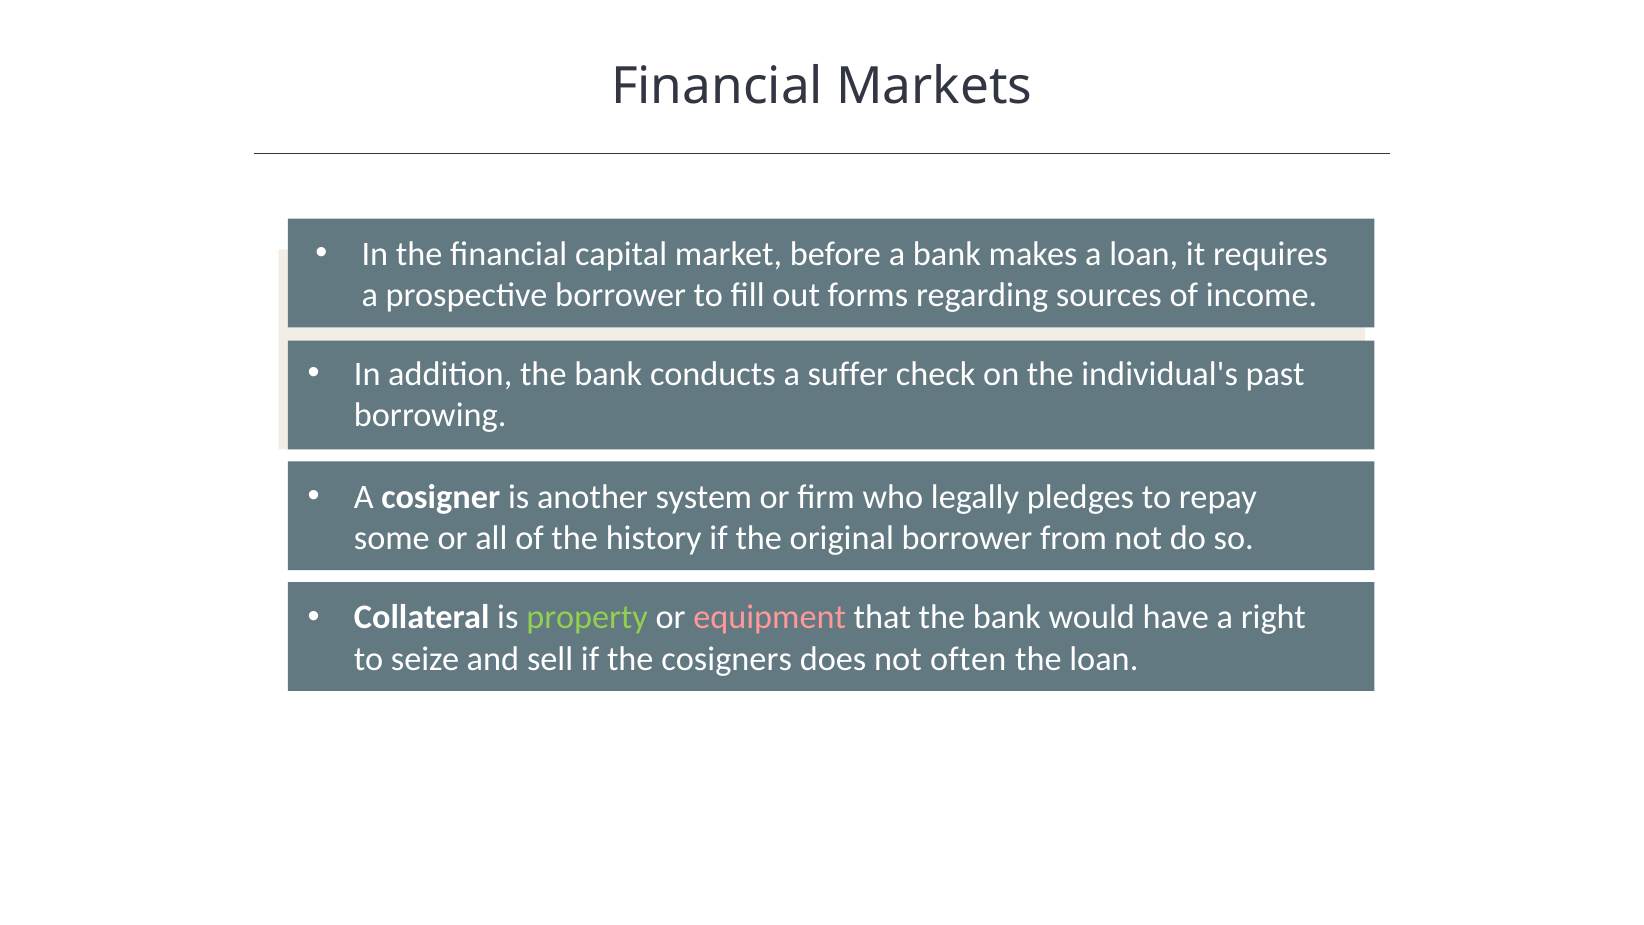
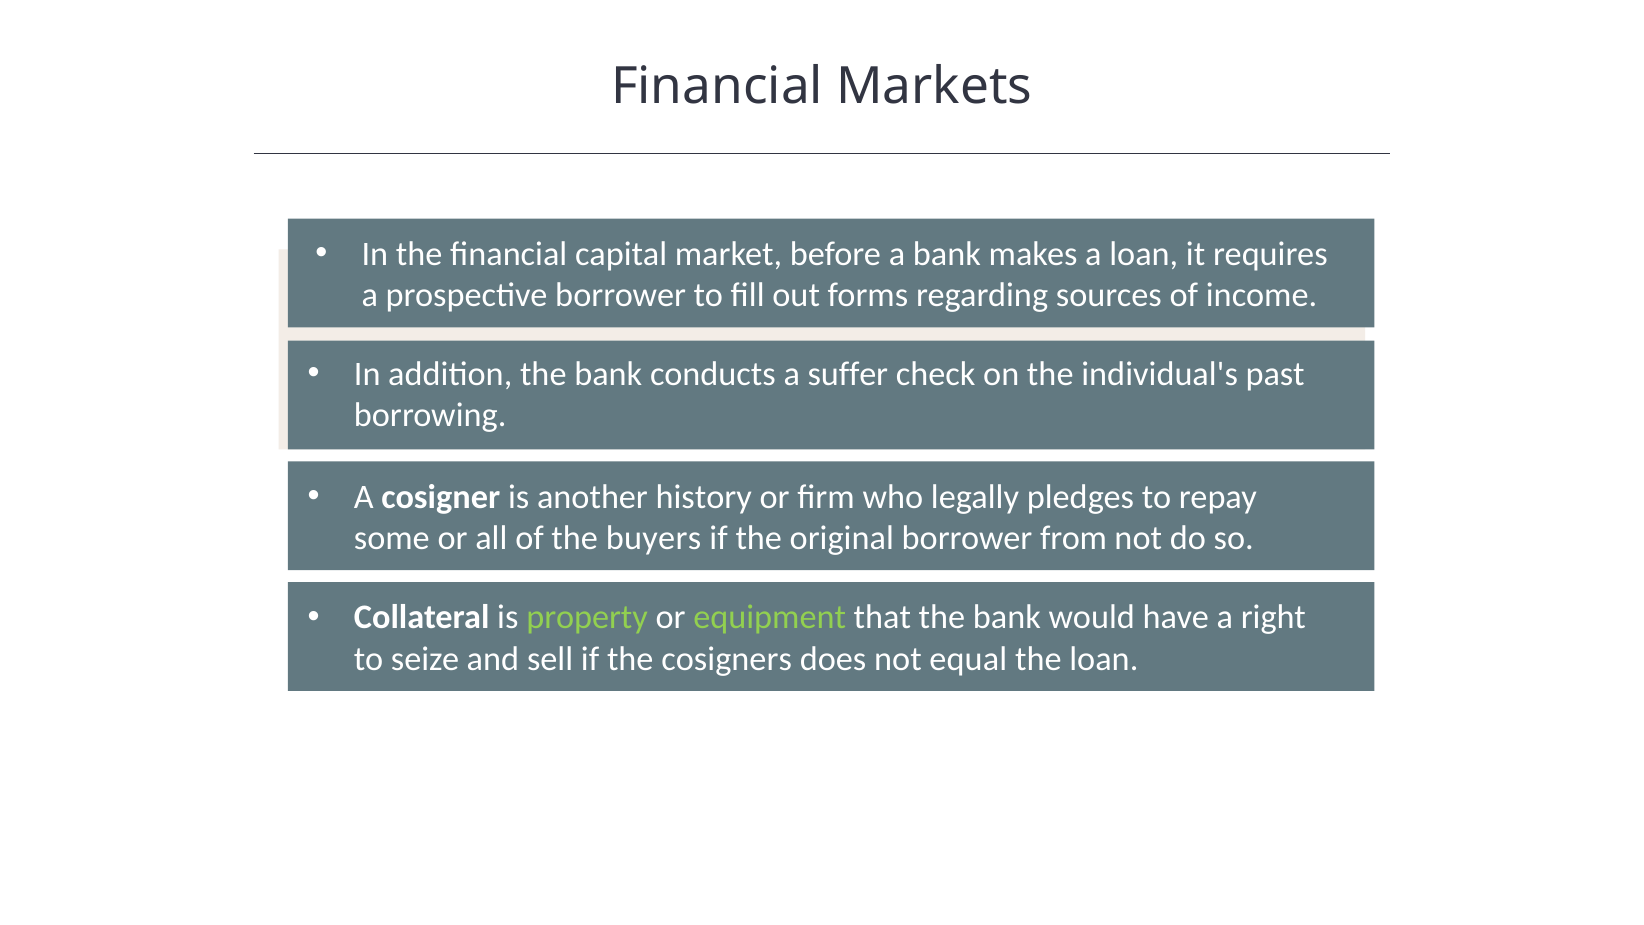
system: system -> history
history: history -> buyers
equipment colour: pink -> light green
often: often -> equal
